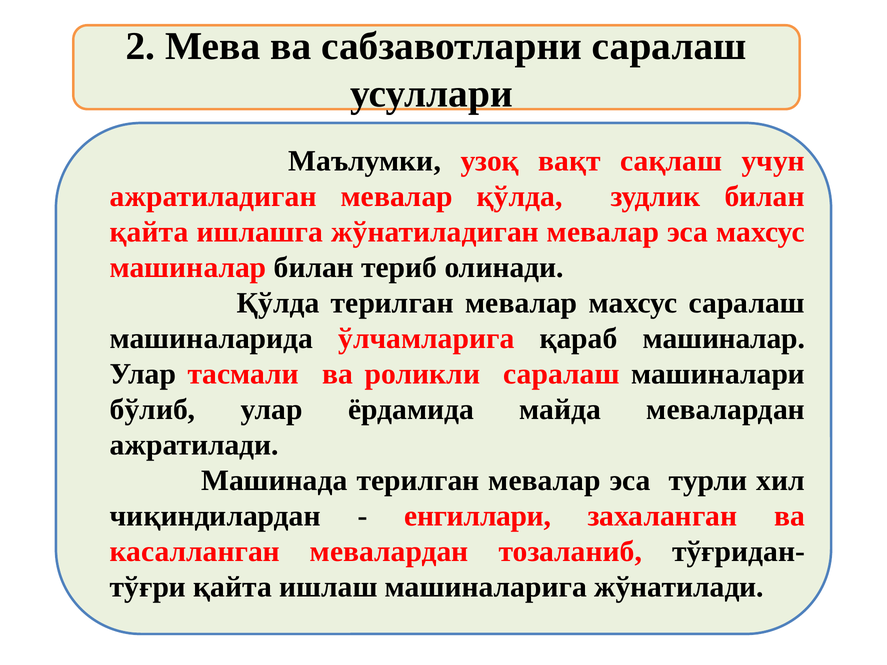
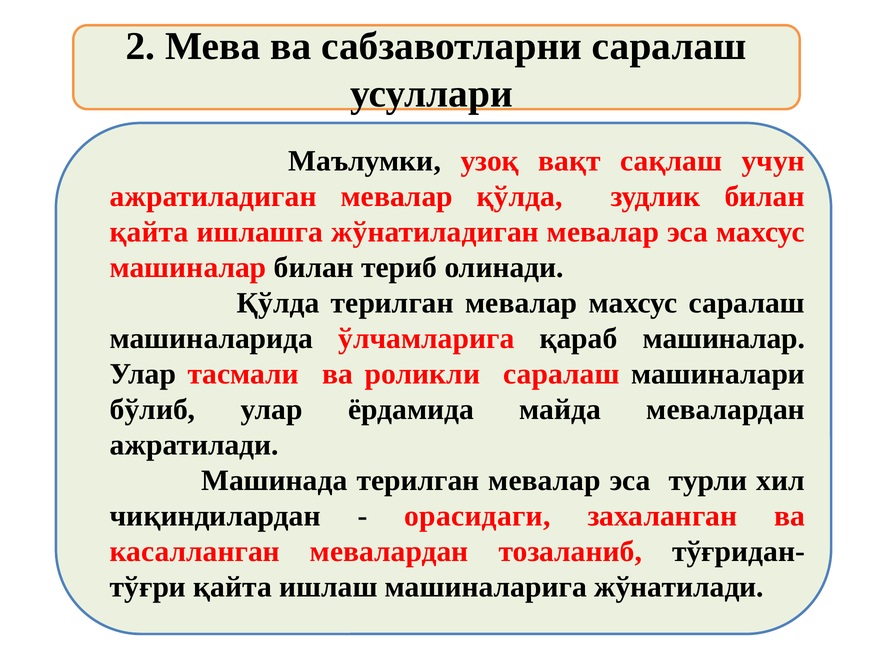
енгиллари: енгиллари -> орасидаги
